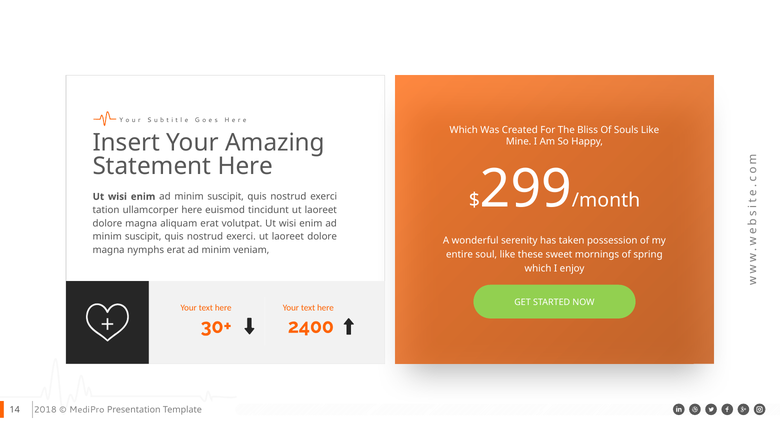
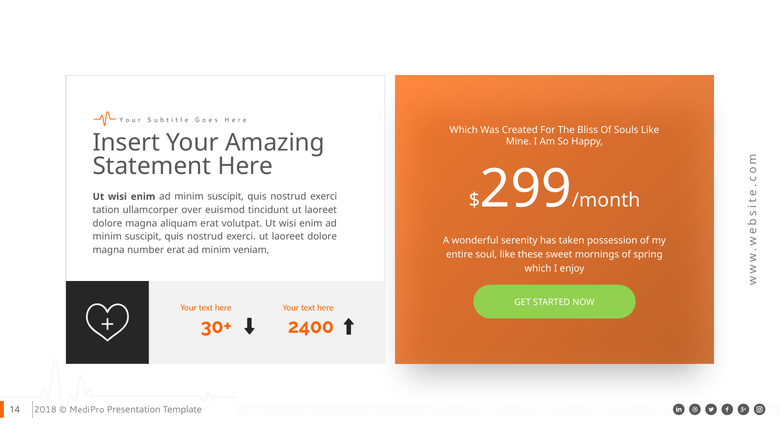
ullamcorper here: here -> over
nymphs: nymphs -> number
